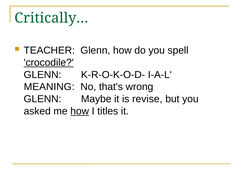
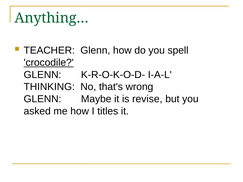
Critically…: Critically… -> Anything…
MEANING: MEANING -> THINKING
how at (80, 111) underline: present -> none
